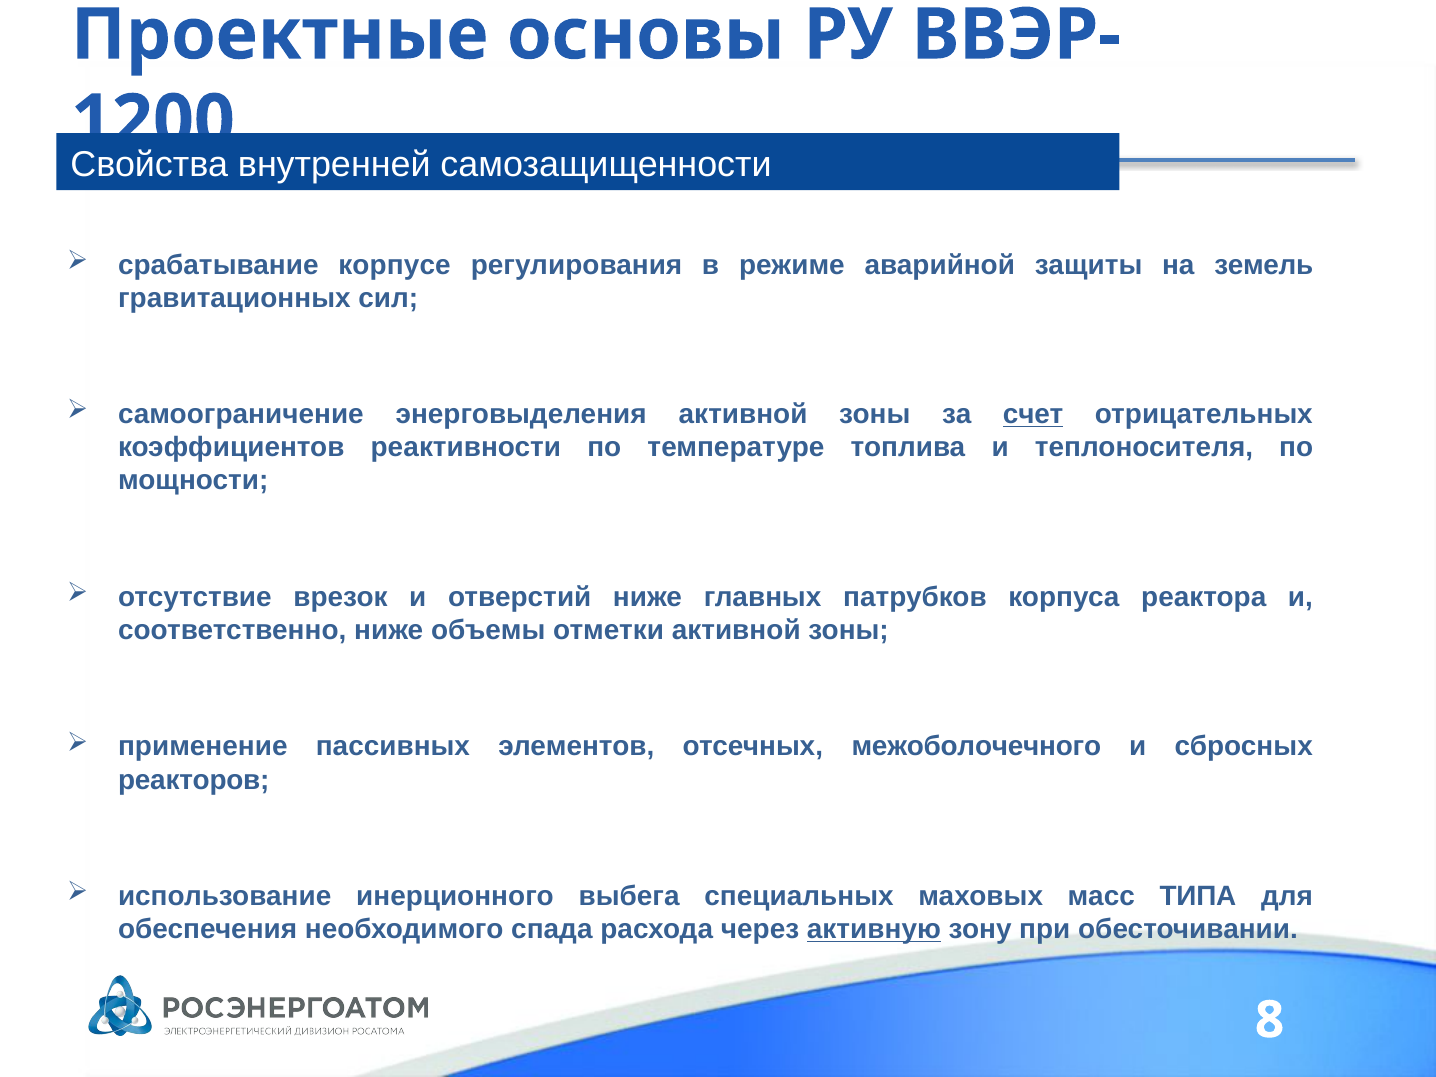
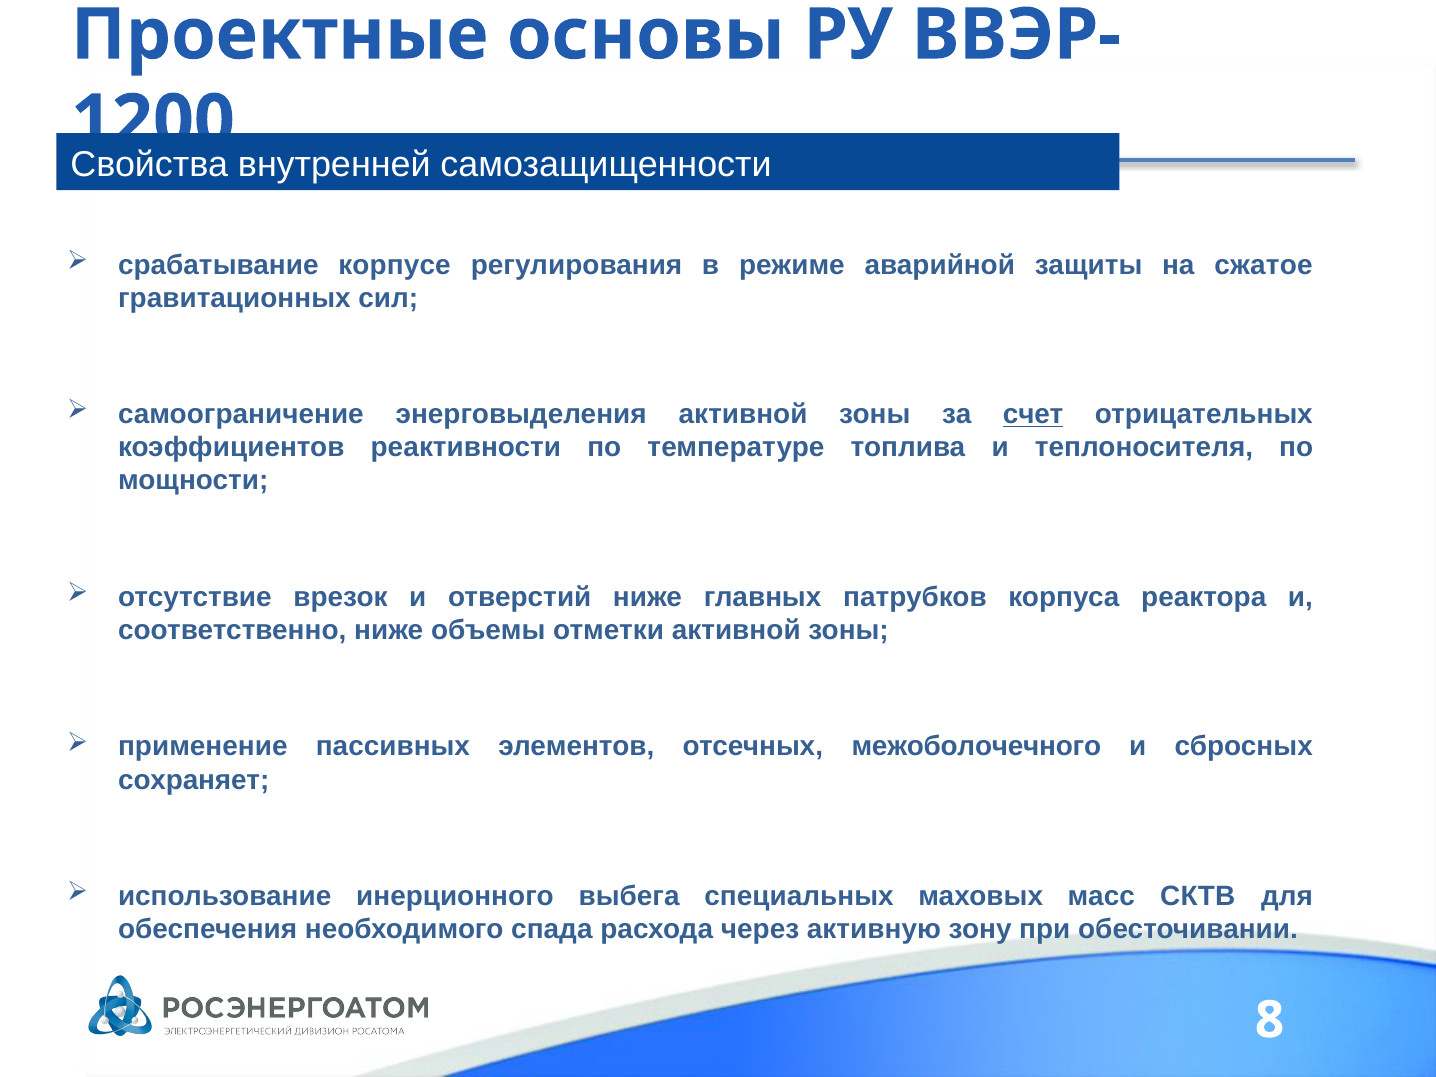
земель: земель -> сжатое
реакторов: реакторов -> сохраняет
ТИПА: ТИПА -> СКТВ
активную underline: present -> none
